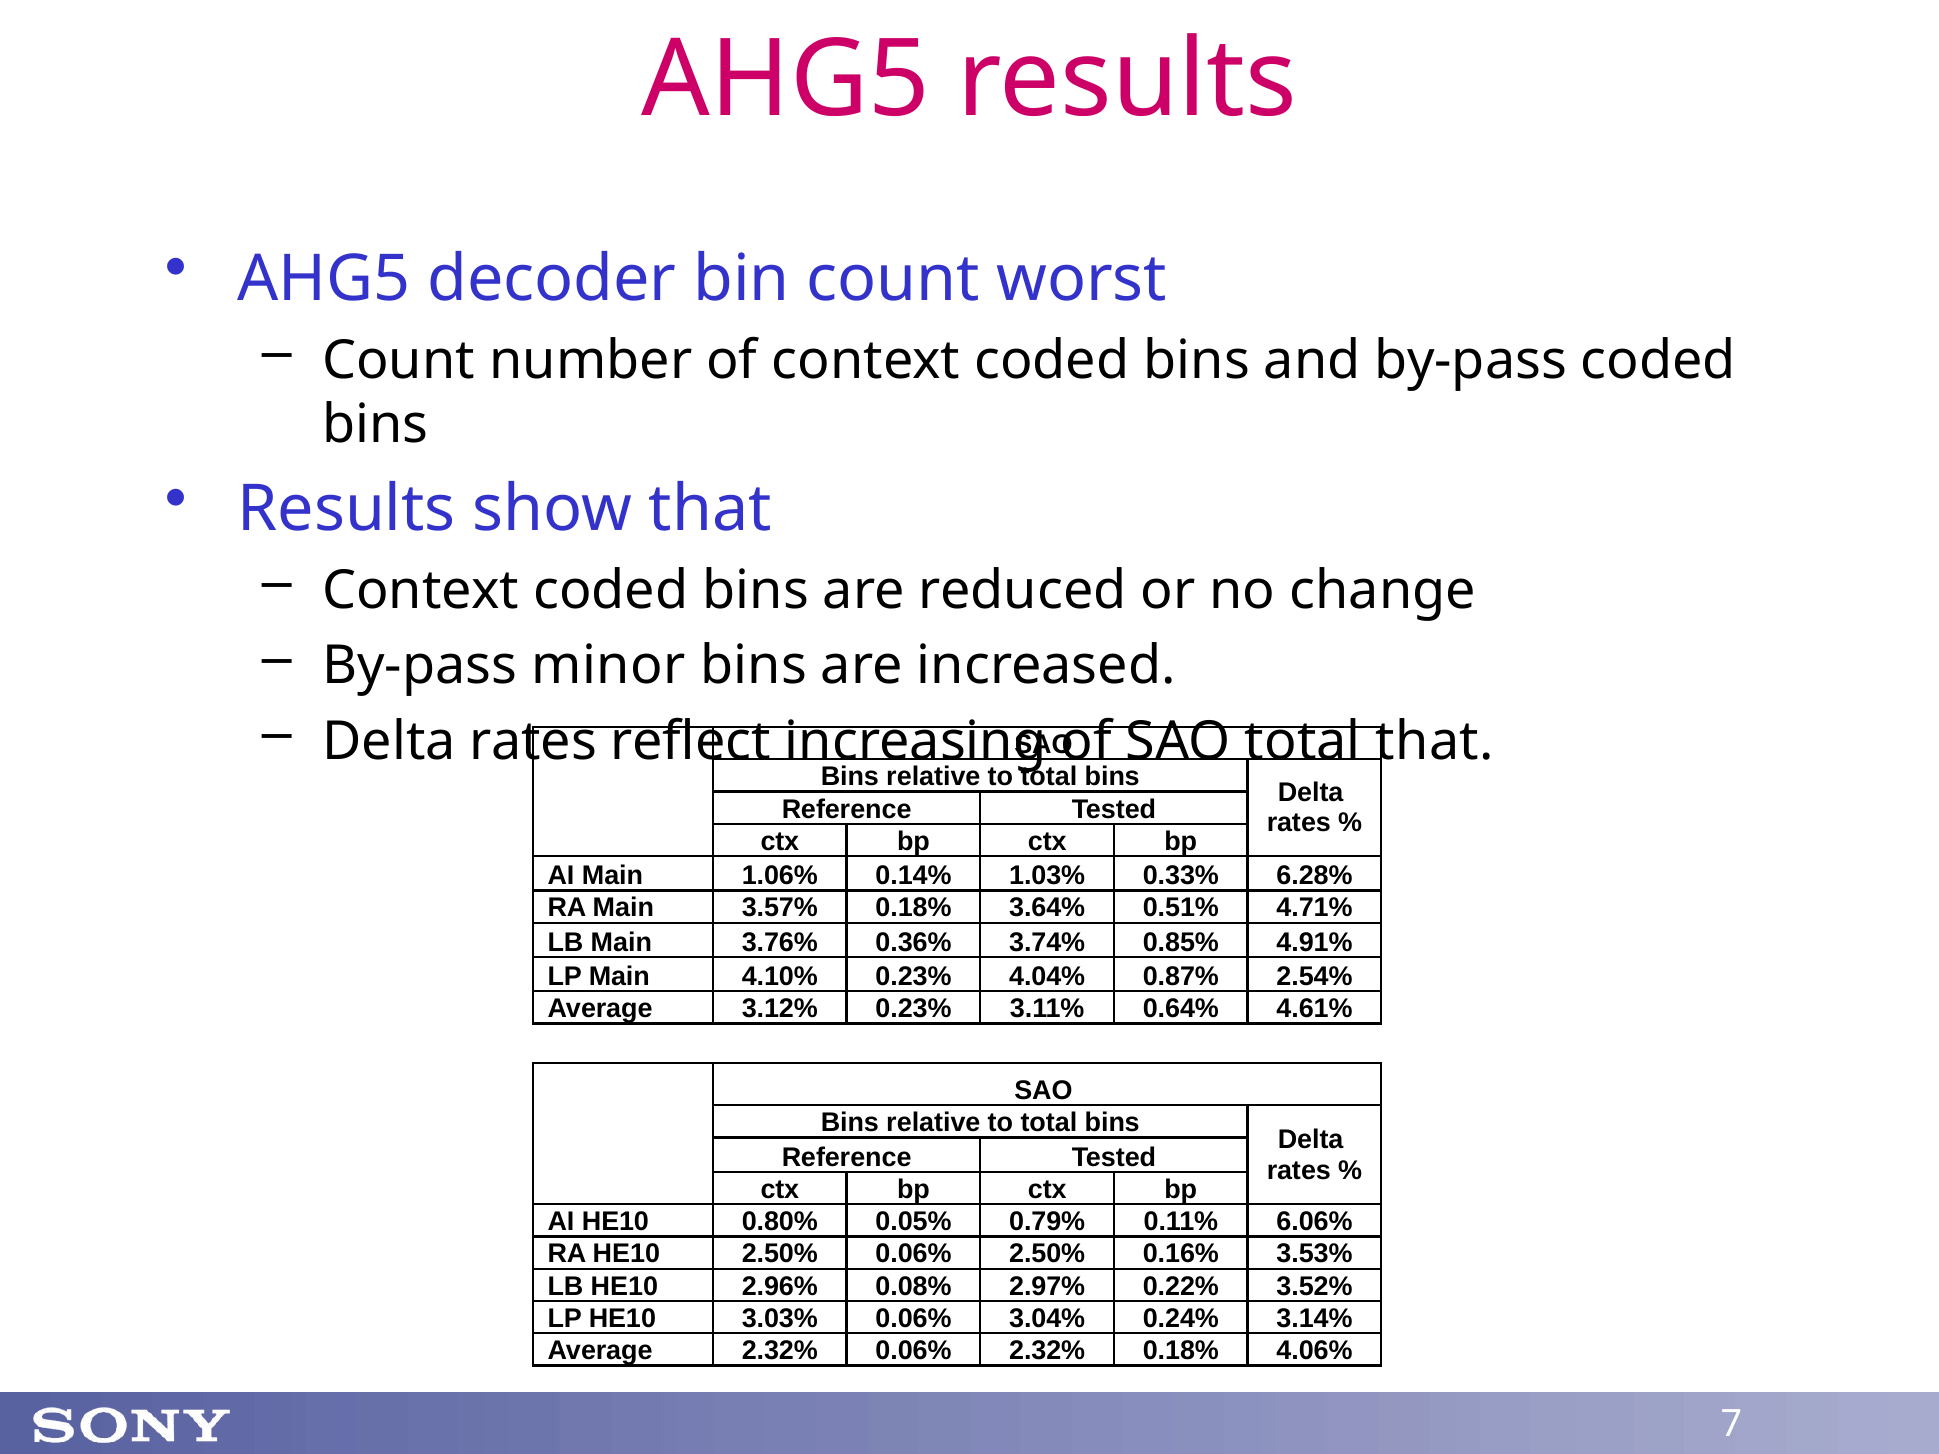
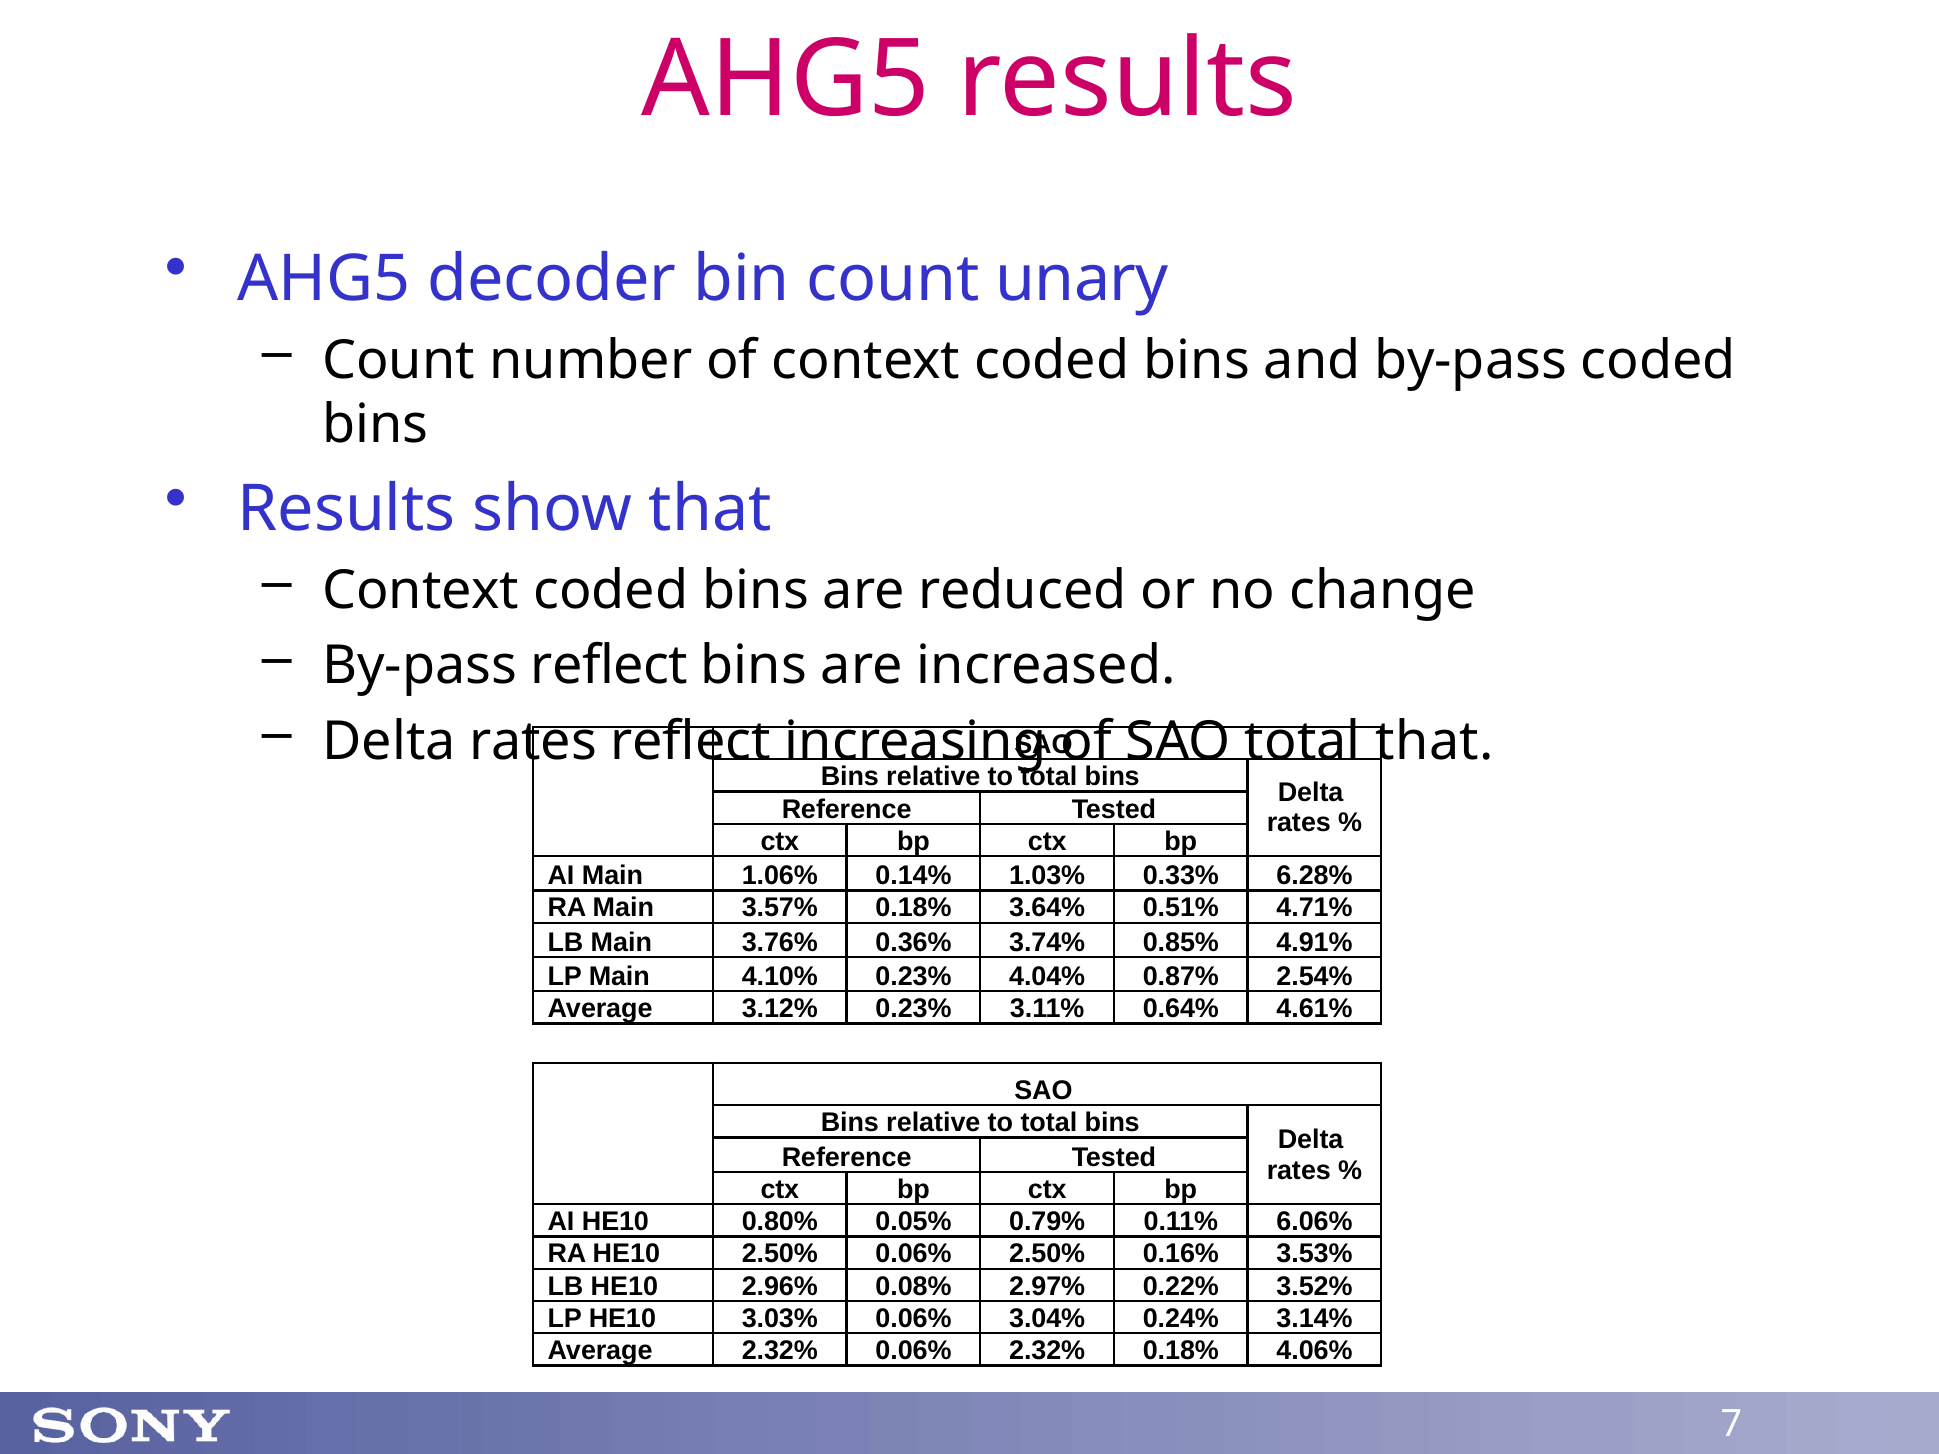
worst: worst -> unary
By-pass minor: minor -> reflect
